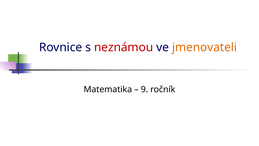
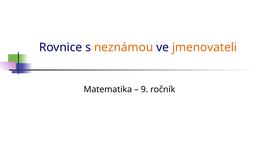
neznámou colour: red -> orange
